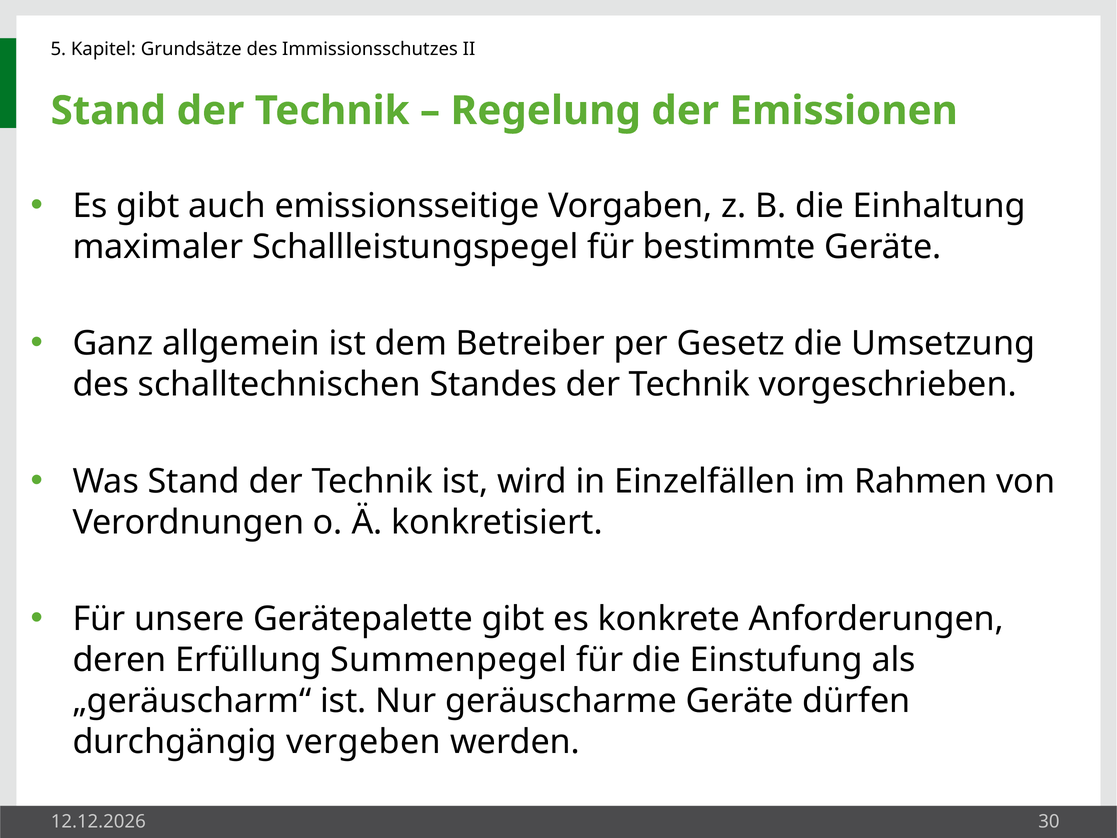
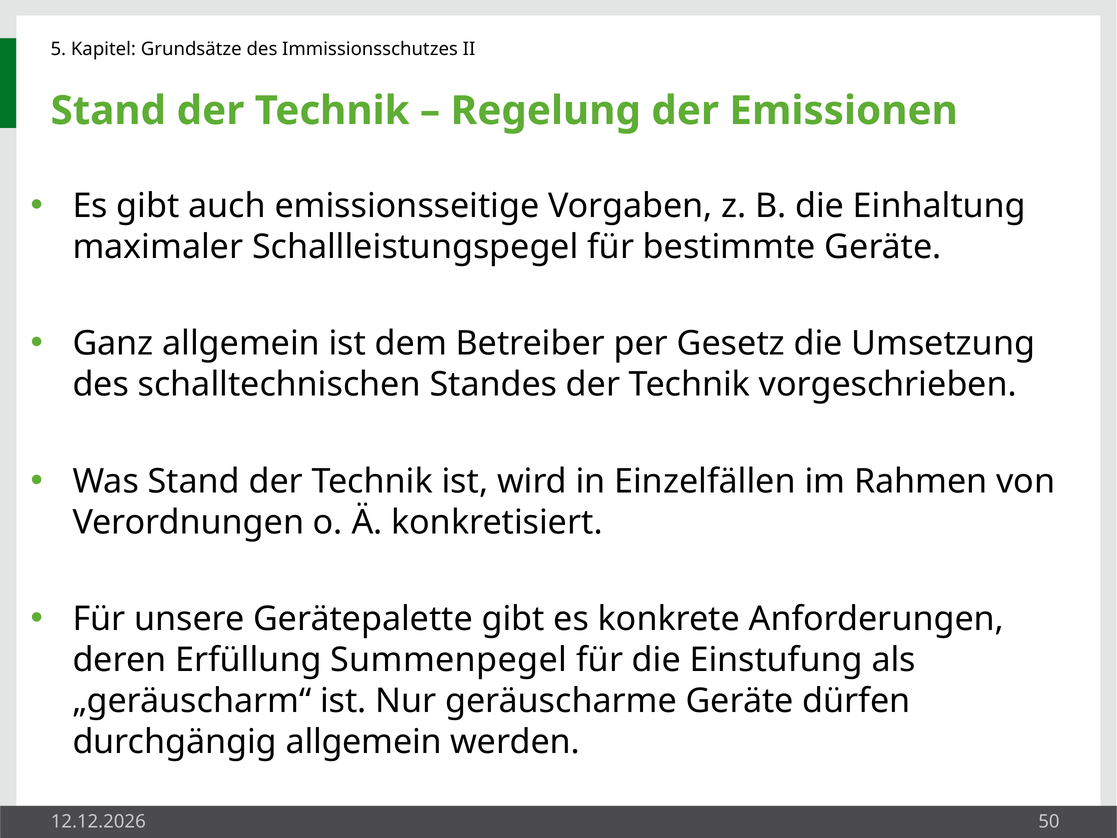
durchgängig vergeben: vergeben -> allgemein
30: 30 -> 50
